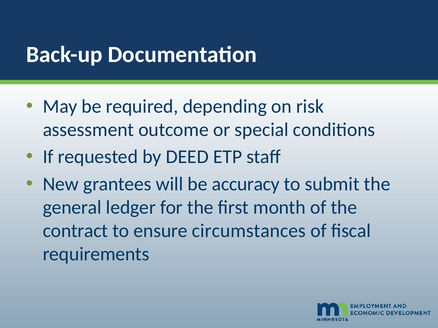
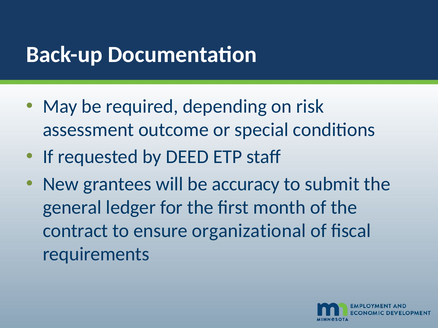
circumstances: circumstances -> organizational
